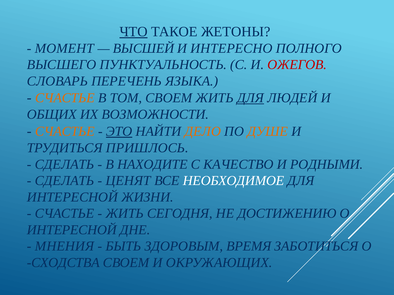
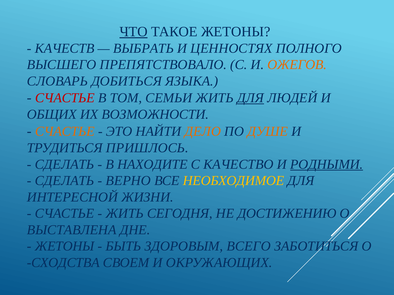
МОМЕНТ: МОМЕНТ -> КАЧЕСТВ
ВЫСШЕЙ: ВЫСШЕЙ -> ВЫБРАТЬ
ИНТЕРЕСНО: ИНТЕРЕСНО -> ЦЕННОСТЯХ
ПУНКТУАЛЬНОСТЬ: ПУНКТУАЛЬНОСТЬ -> ПРЕПЯТСТВОВАЛО
ОЖЕГОВ colour: red -> orange
ПЕРЕЧЕНЬ: ПЕРЕЧЕНЬ -> ДОБИТЬСЯ
СЧАСТЬЕ at (65, 98) colour: orange -> red
ТОМ СВОЕМ: СВОЕМ -> СЕМЬИ
ЭТО underline: present -> none
РОДНЫМИ underline: none -> present
ЦЕНЯТ: ЦЕНЯТ -> ВЕРНО
НЕОБХОДИМОЕ colour: white -> yellow
ИНТЕРЕСНОЙ at (72, 230): ИНТЕРЕСНОЙ -> ВЫСТАВЛЕНА
МНЕНИЯ at (65, 247): МНЕНИЯ -> ЖЕТОНЫ
ВРЕМЯ: ВРЕМЯ -> ВСЕГО
